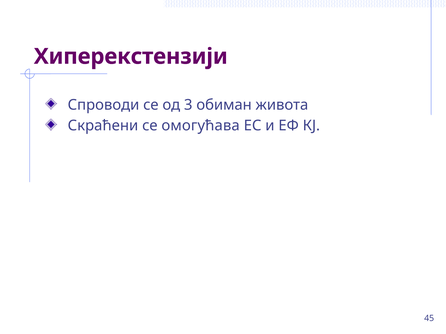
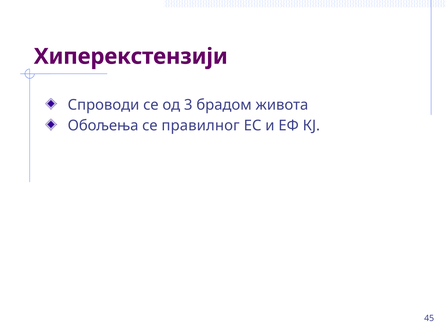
обиман: обиман -> брадом
Скраћени: Скраћени -> Обољења
омогућава: омогућава -> правилног
